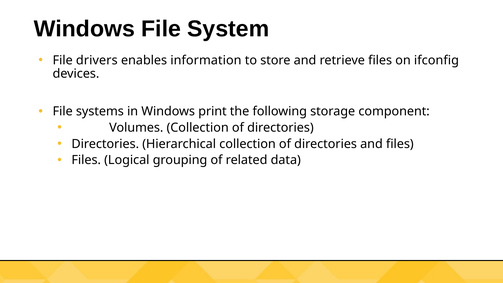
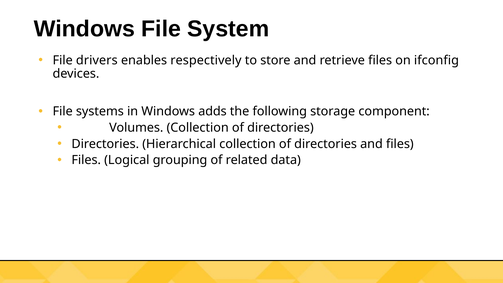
information: information -> respectively
print: print -> adds
